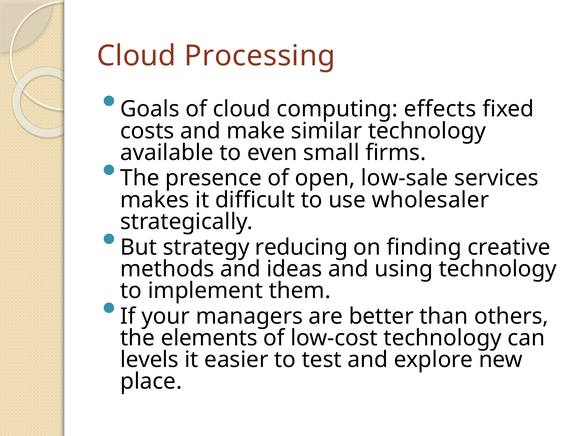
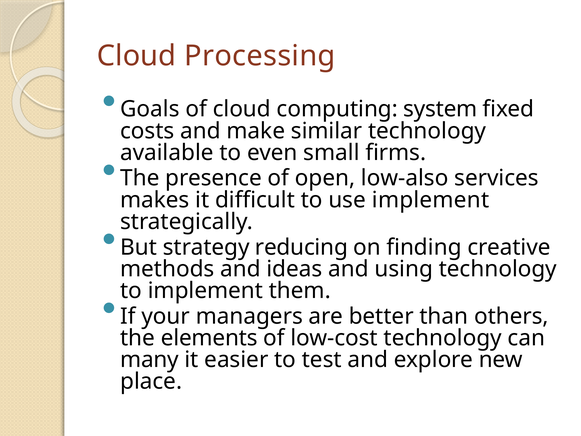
effects: effects -> system
low-sale: low-sale -> low-also
use wholesaler: wholesaler -> implement
levels: levels -> many
